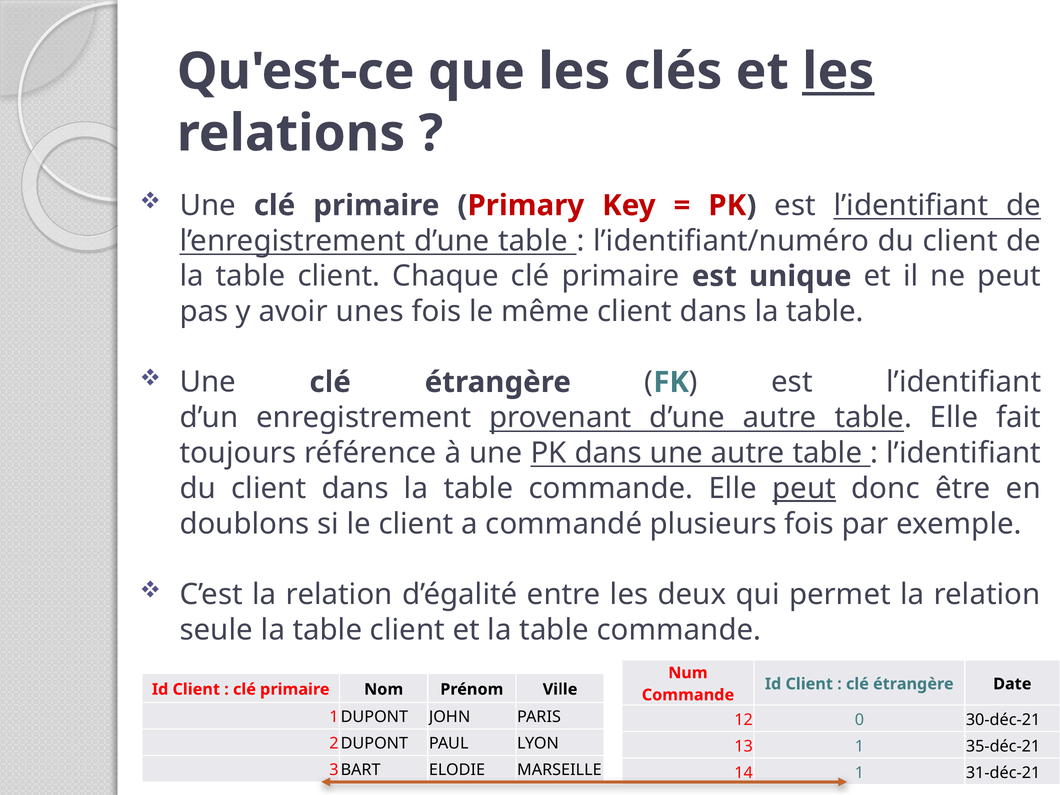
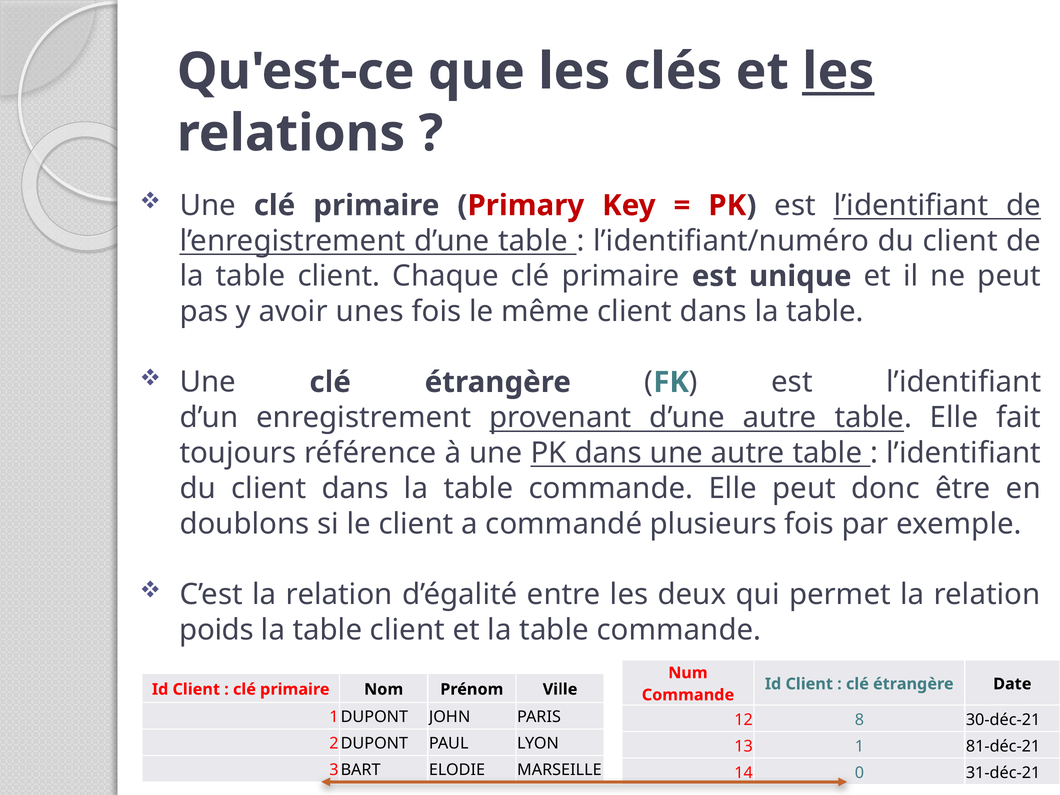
peut at (804, 488) underline: present -> none
seule: seule -> poids
0: 0 -> 8
35-déc-21: 35-déc-21 -> 81-déc-21
1 at (859, 773): 1 -> 0
